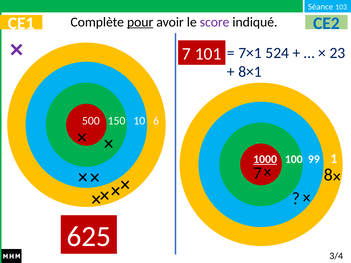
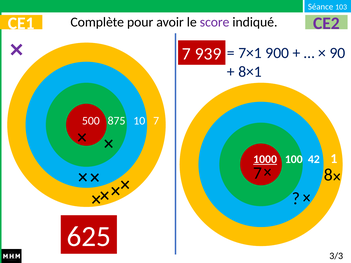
pour underline: present -> none
CE2 colour: blue -> purple
101: 101 -> 939
524: 524 -> 900
23: 23 -> 90
150: 150 -> 875
10 6: 6 -> 7
99: 99 -> 42
3/4: 3/4 -> 3/3
